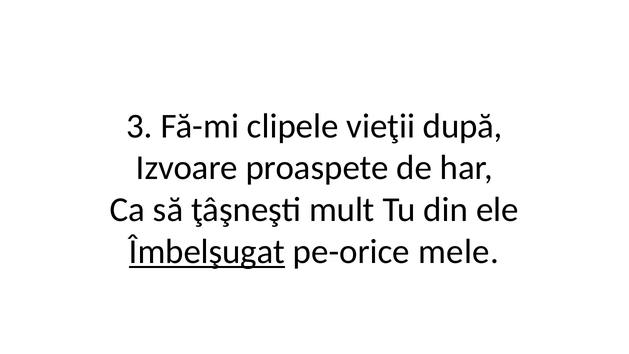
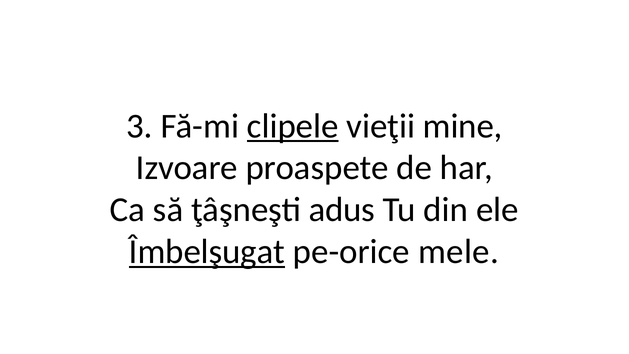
clipele underline: none -> present
după: după -> mine
mult: mult -> adus
